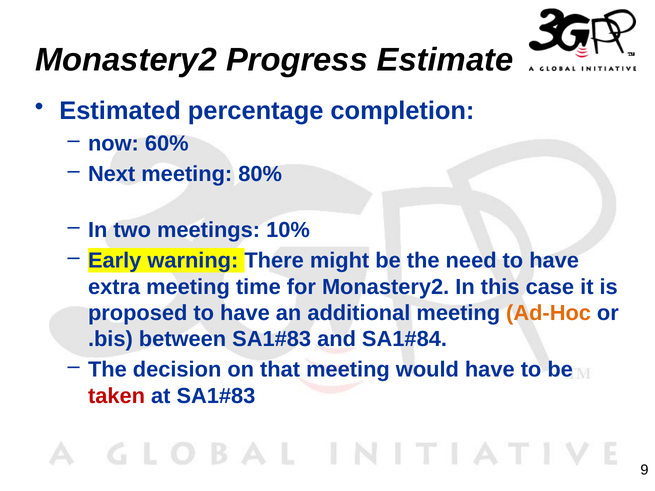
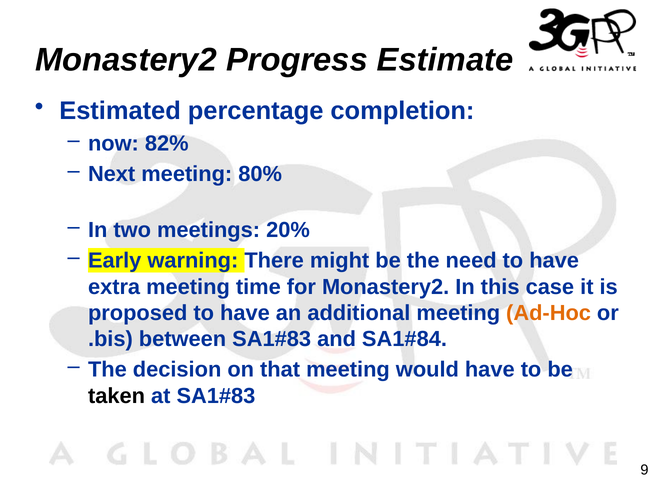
60%: 60% -> 82%
10%: 10% -> 20%
taken colour: red -> black
